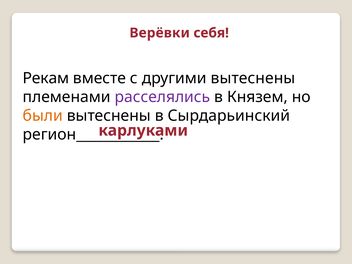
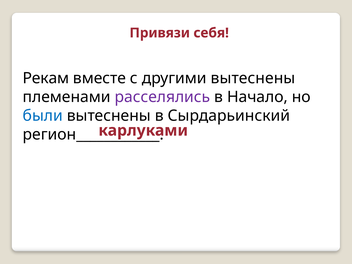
Верёвки: Верёвки -> Привязи
Князем: Князем -> Начало
были colour: orange -> blue
